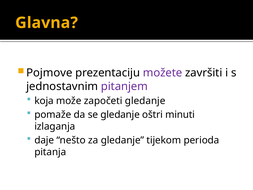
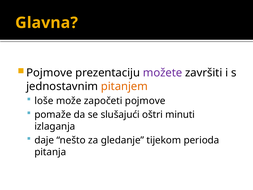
pitanjem colour: purple -> orange
koja: koja -> loše
započeti gledanje: gledanje -> pojmove
se gledanje: gledanje -> slušajući
